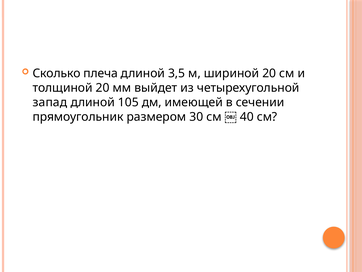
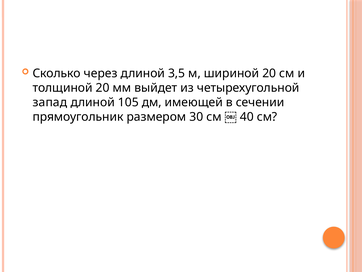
плеча: плеча -> через
